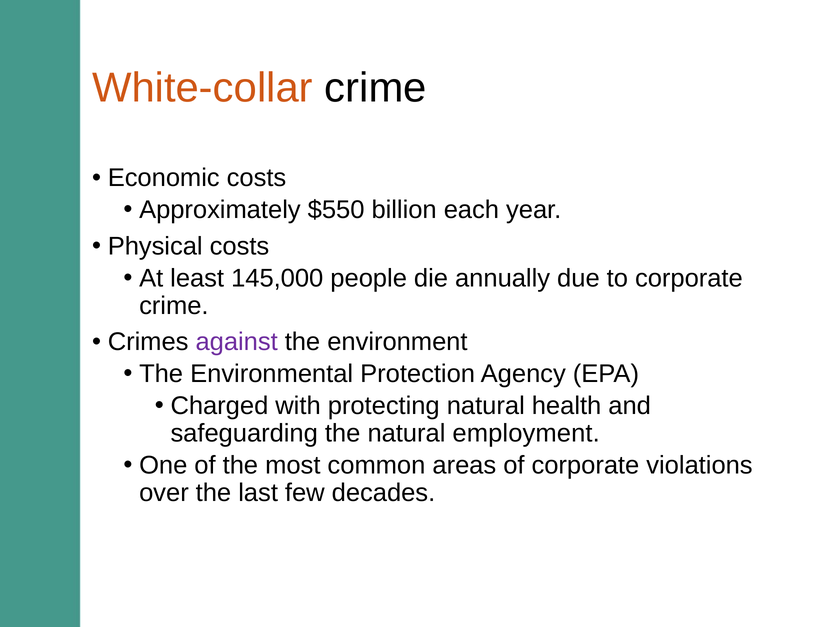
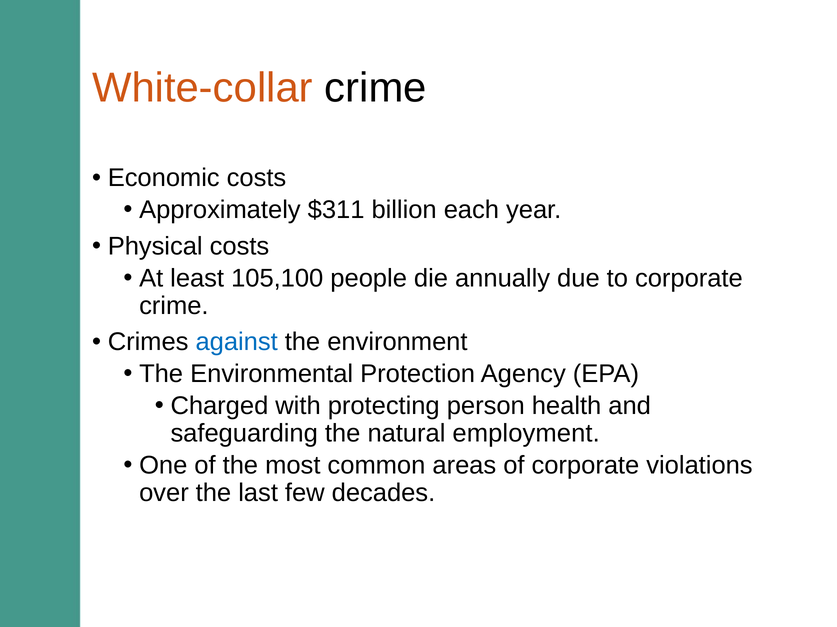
$550: $550 -> $311
145,000: 145,000 -> 105,100
against colour: purple -> blue
protecting natural: natural -> person
